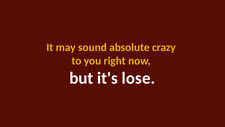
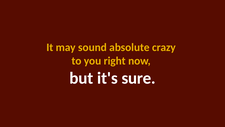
lose: lose -> sure
